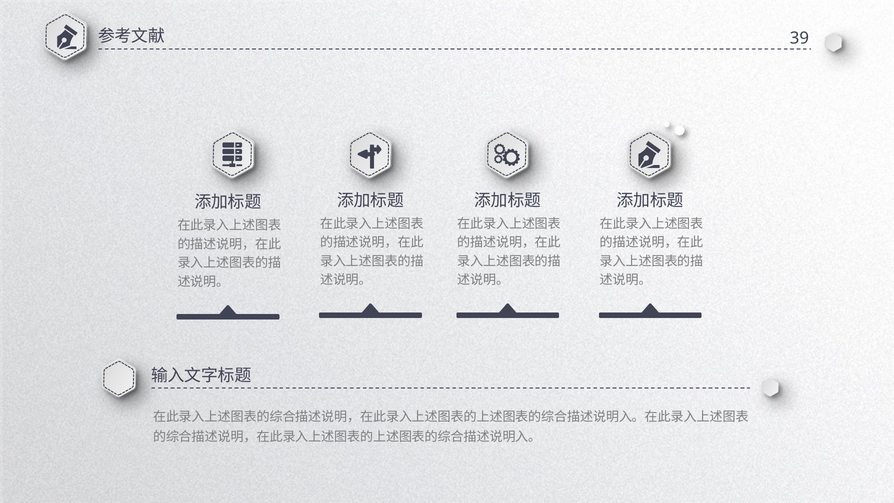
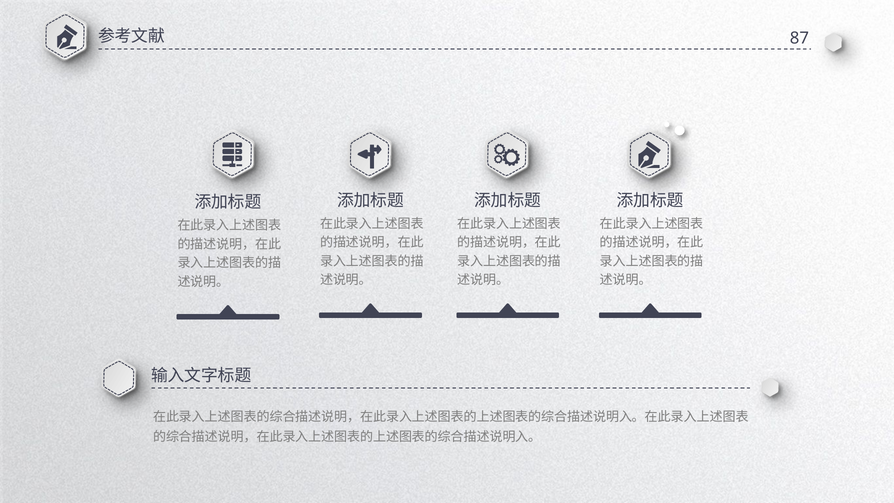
39: 39 -> 87
